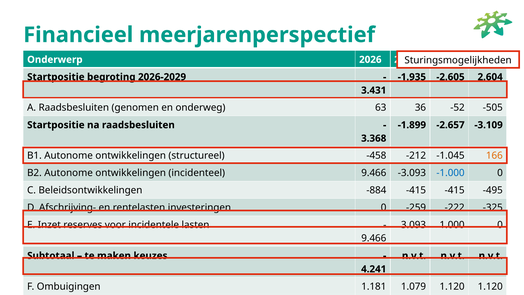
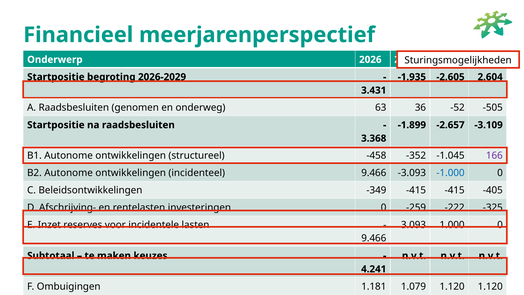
-212: -212 -> -352
166 colour: orange -> purple
-884: -884 -> -349
-495: -495 -> -405
